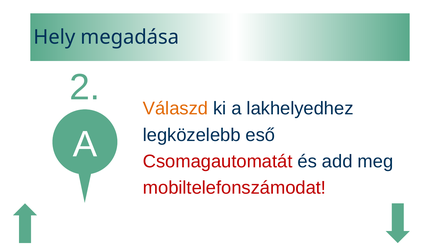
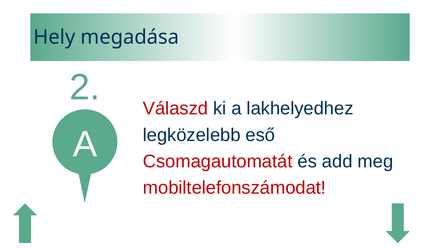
Válaszd colour: orange -> red
